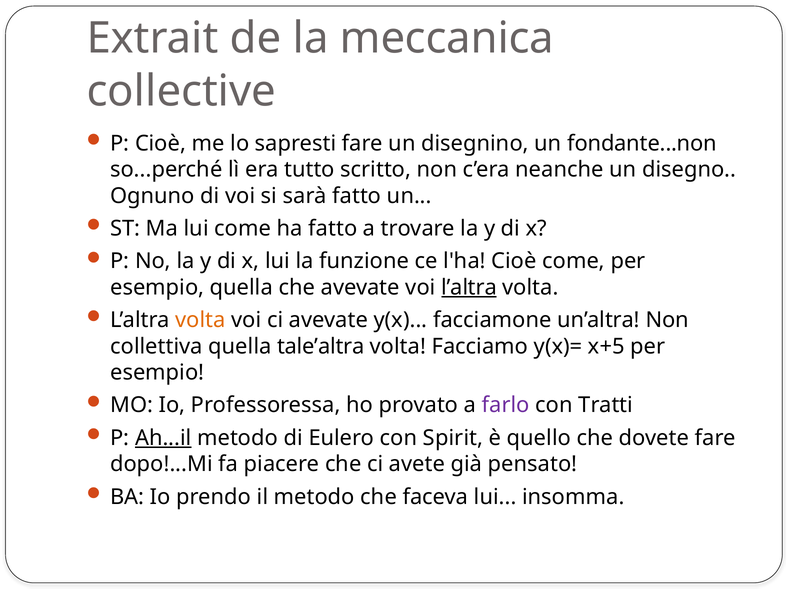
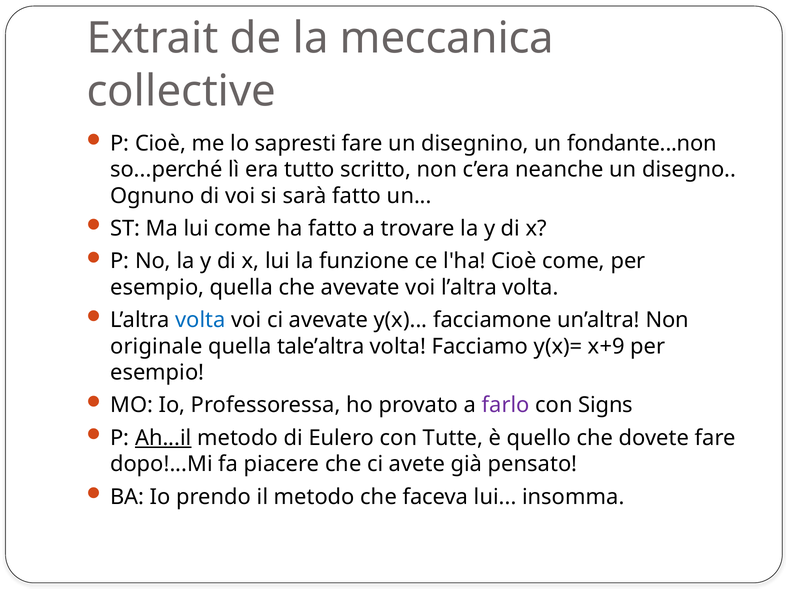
l’altra at (469, 287) underline: present -> none
volta at (200, 320) colour: orange -> blue
collettiva: collettiva -> originale
x+5: x+5 -> x+9
Tratti: Tratti -> Signs
Spirit: Spirit -> Tutte
